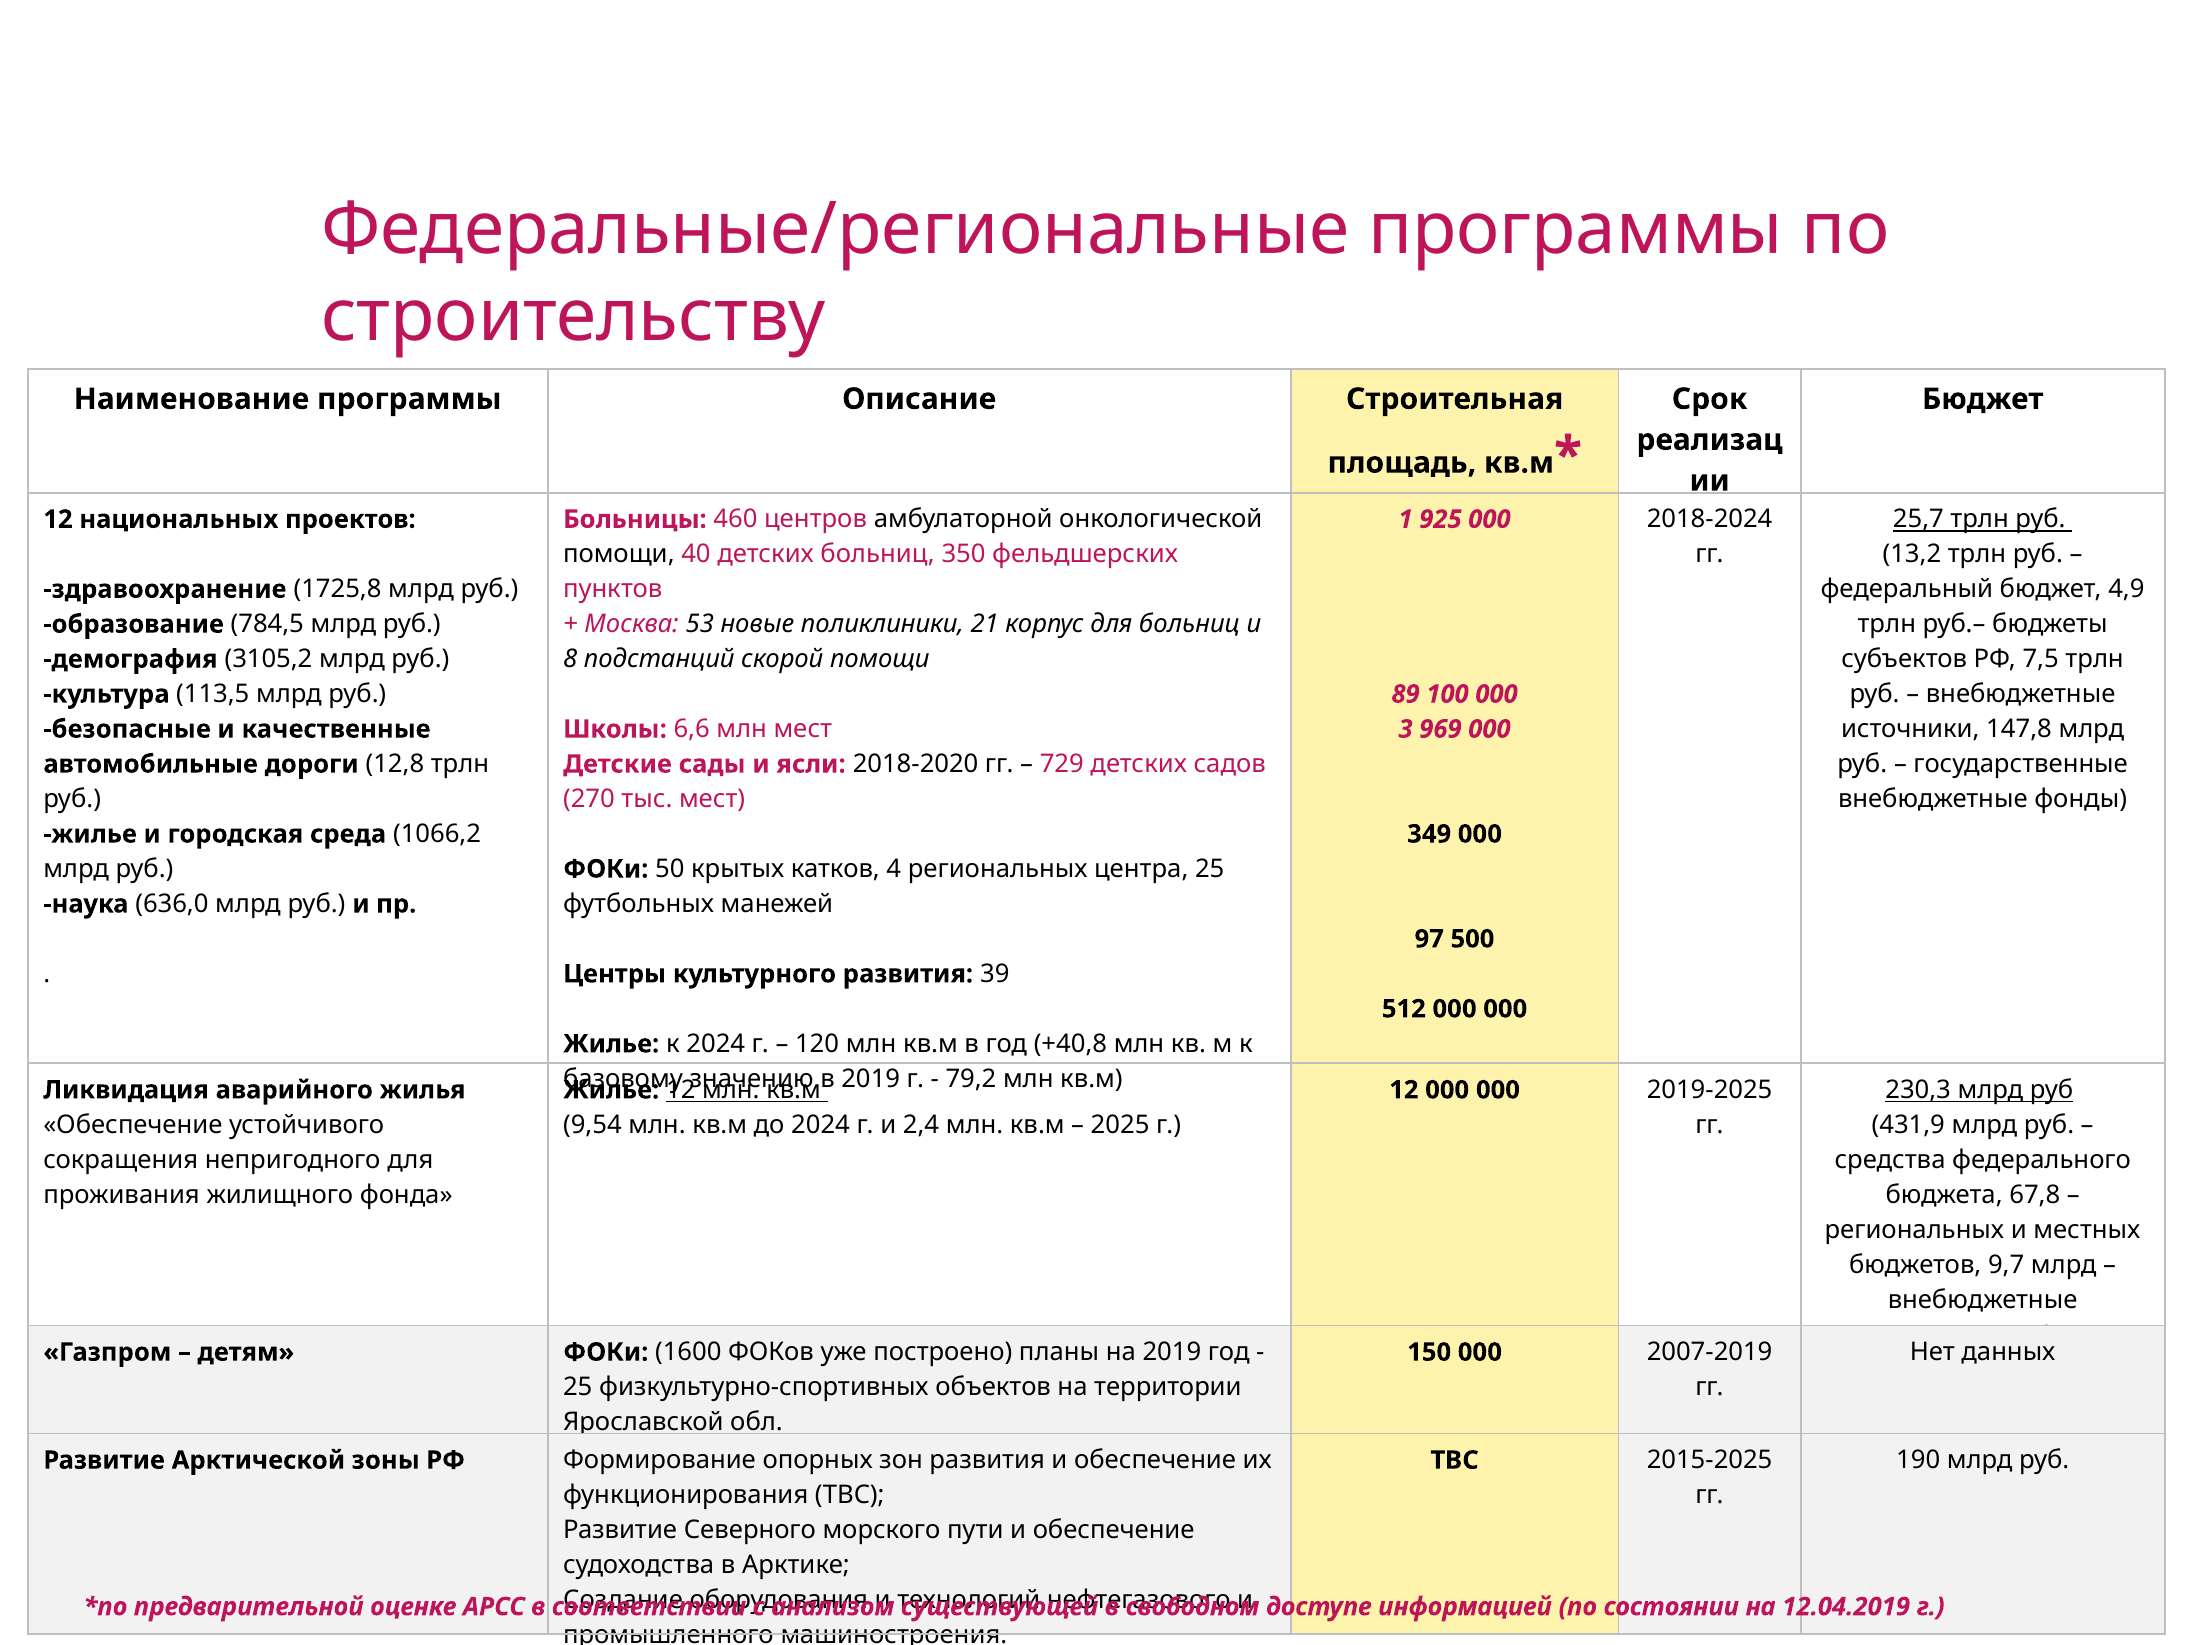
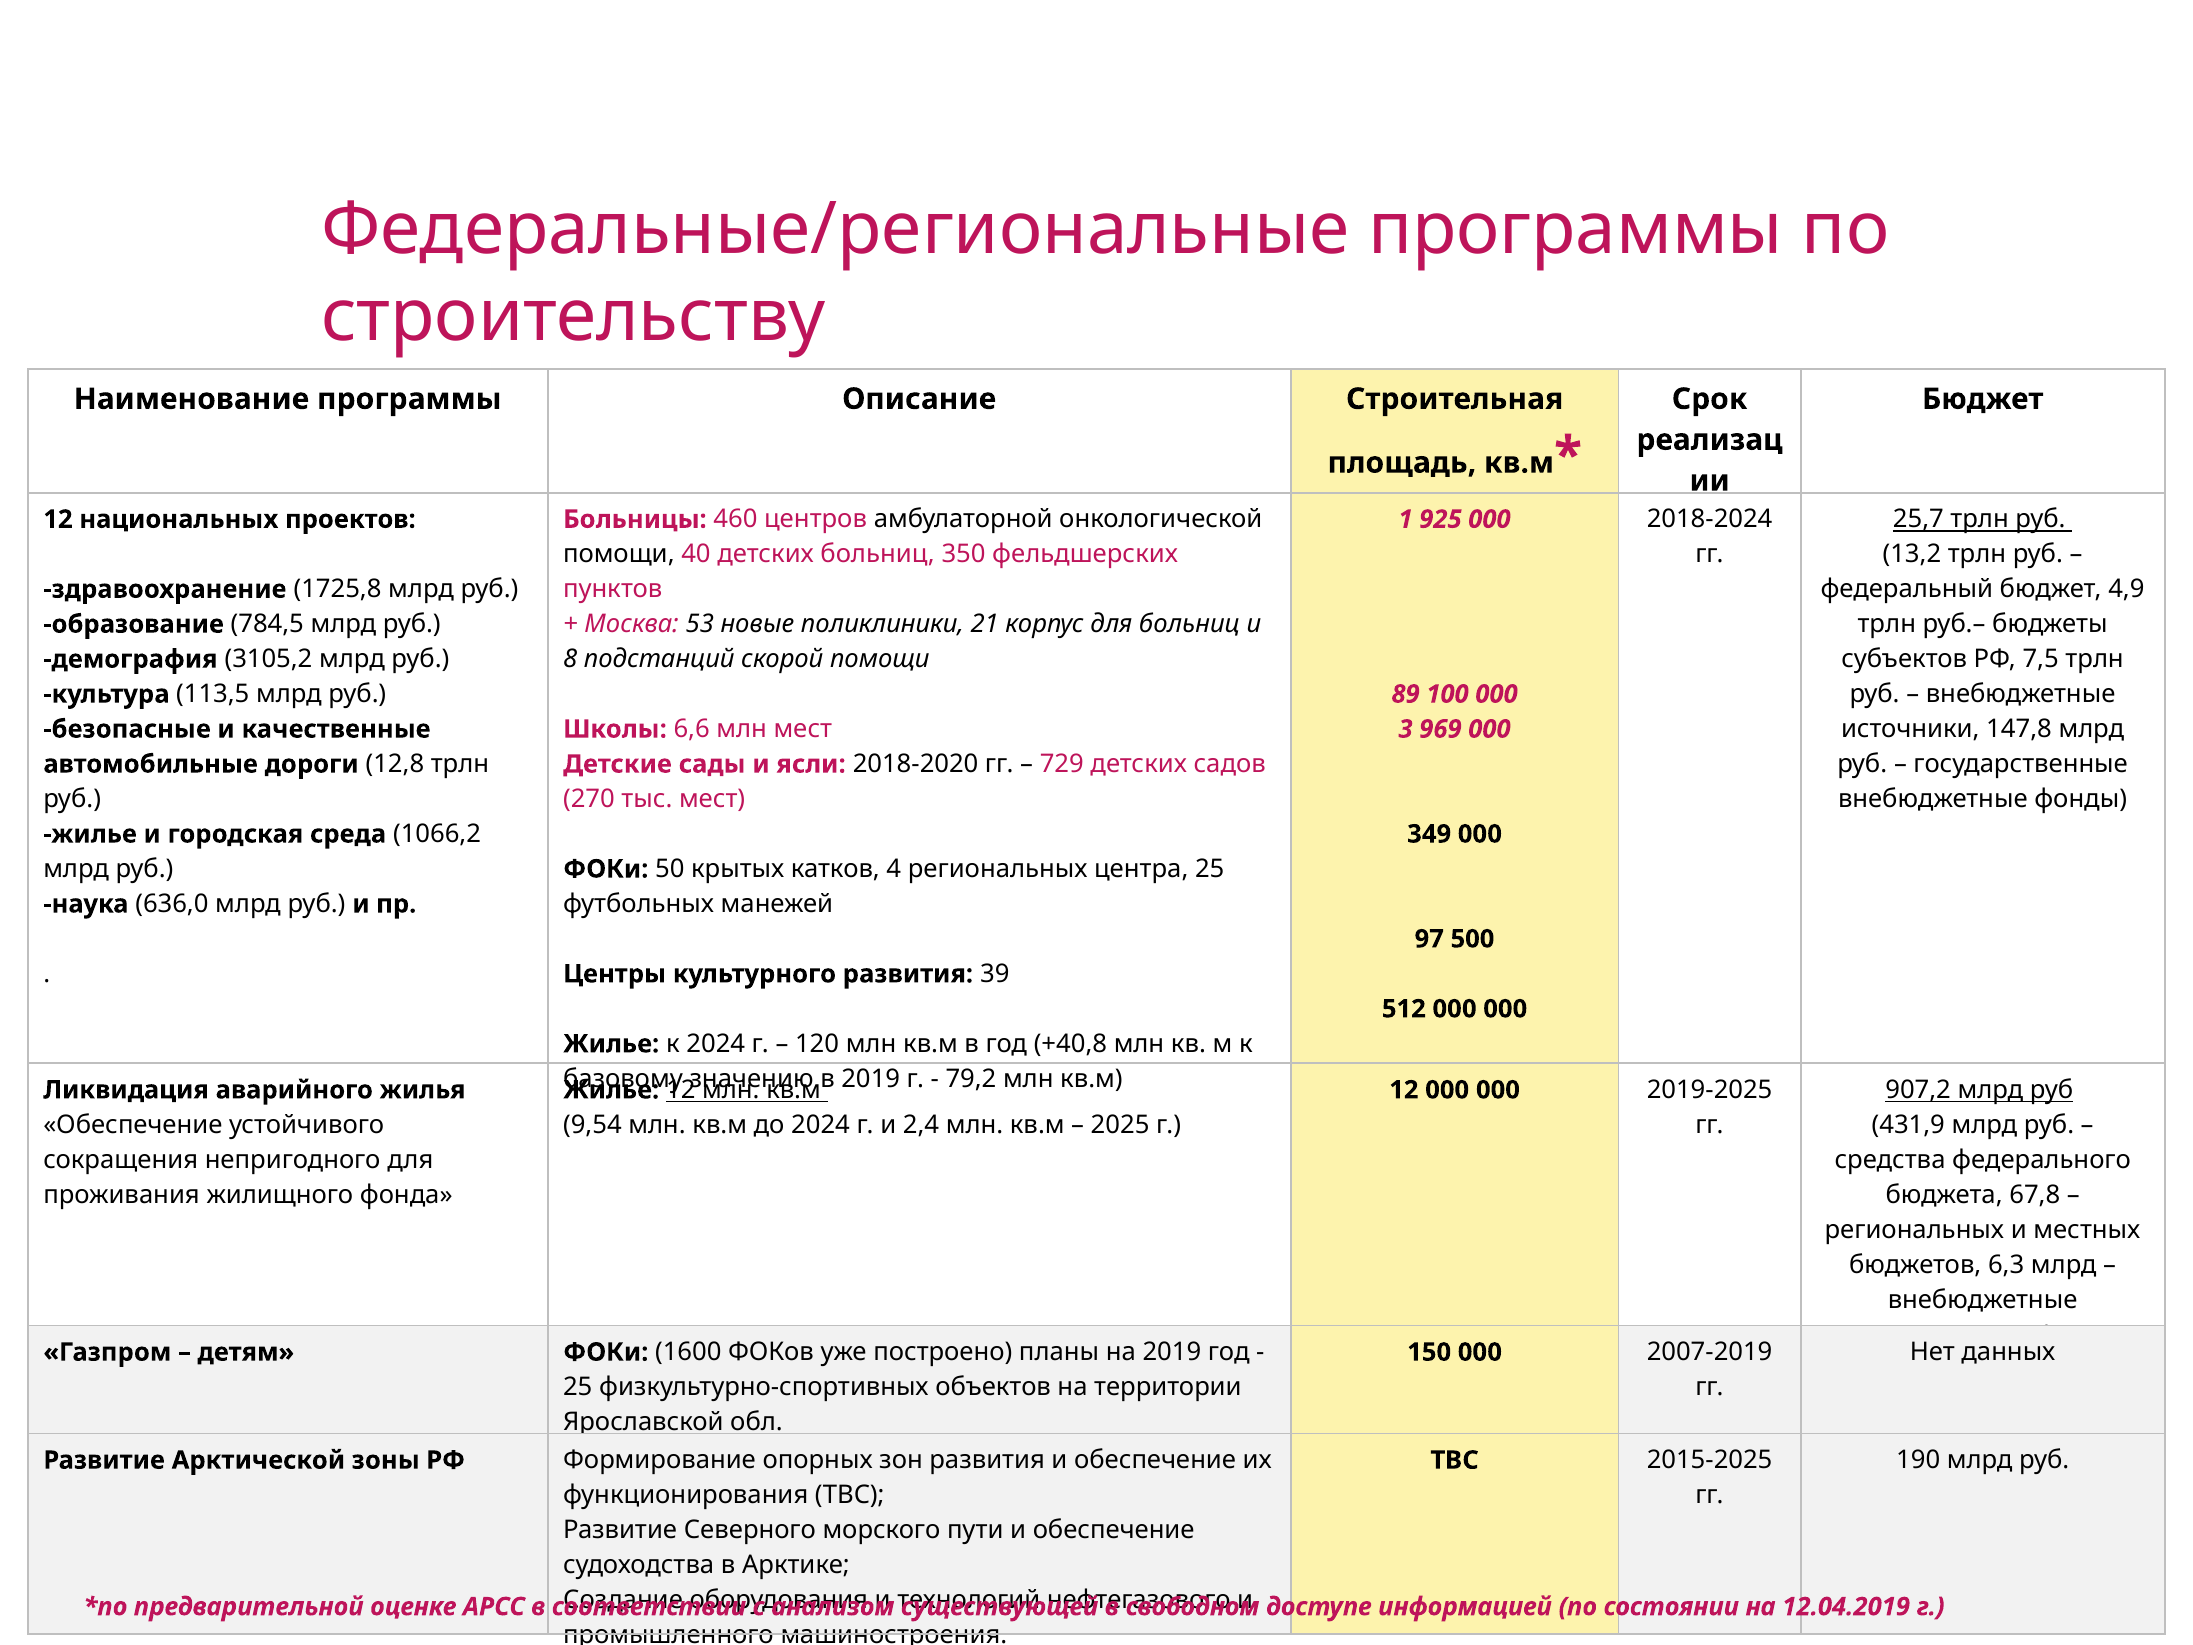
230,3: 230,3 -> 907,2
9,7: 9,7 -> 6,3
